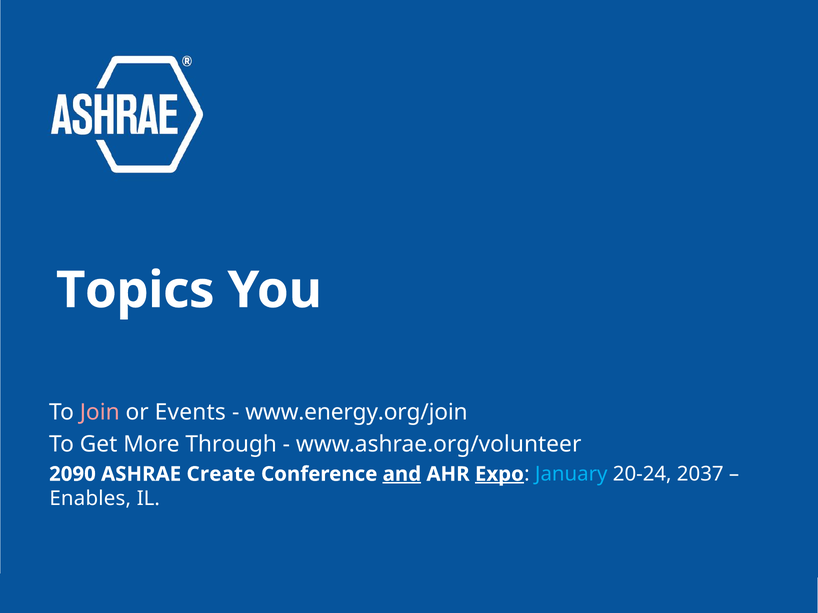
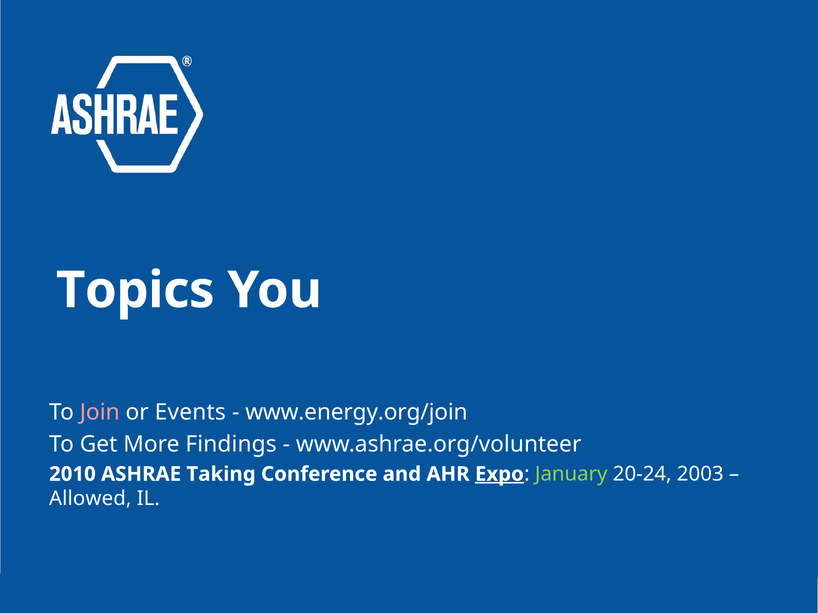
Through: Through -> Findings
2090: 2090 -> 2010
Create: Create -> Taking
and underline: present -> none
January colour: light blue -> light green
2037: 2037 -> 2003
Enables: Enables -> Allowed
